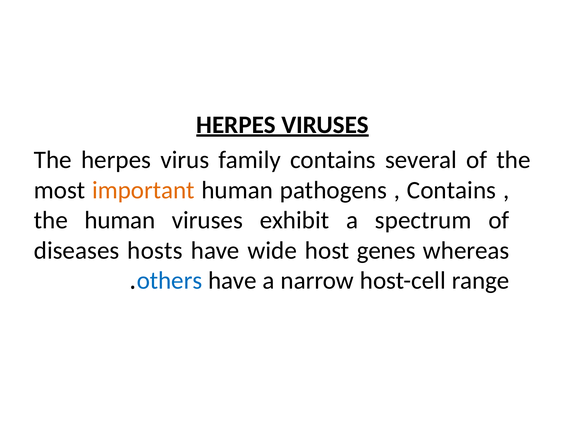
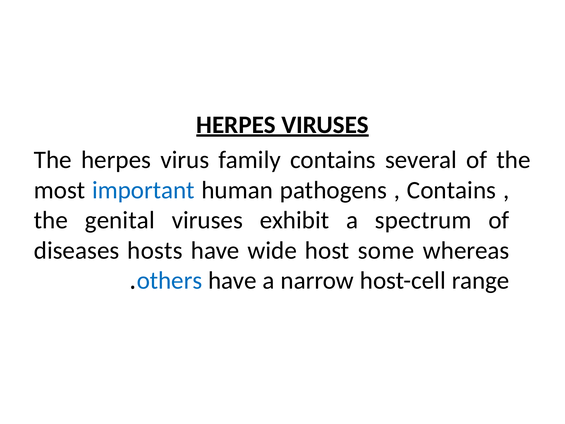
important colour: orange -> blue
the human: human -> genital
genes: genes -> some
